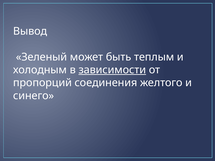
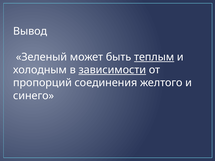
теплым underline: none -> present
